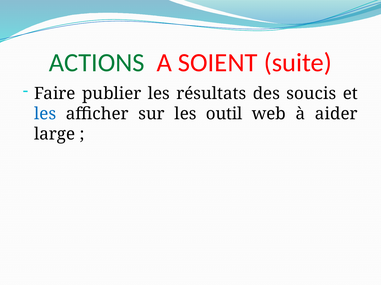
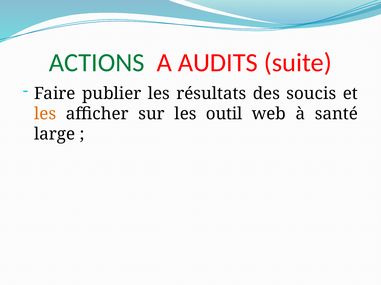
SOIENT: SOIENT -> AUDITS
les at (45, 114) colour: blue -> orange
aider: aider -> santé
